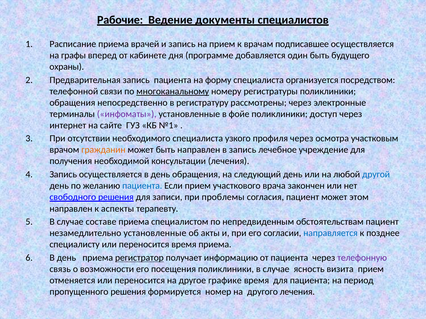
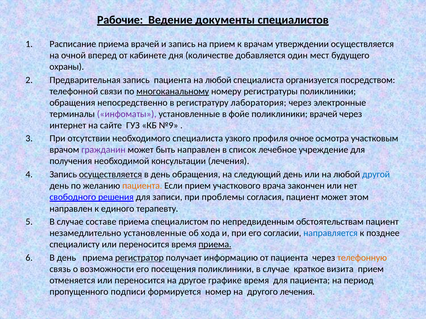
подписавшее: подписавшее -> утверждении
графы: графы -> очной
программе: программе -> количестве
один быть: быть -> мест
пациента на форму: форму -> любой
рассмотрены: рассмотрены -> лаборатория
поликлиники доступ: доступ -> врачей
№1: №1 -> №9
профиля через: через -> очное
гражданин colour: orange -> purple
в запись: запись -> список
осуществляется at (111, 175) underline: none -> present
пациента at (142, 186) colour: blue -> orange
аспекты: аспекты -> единого
акты: акты -> хода
приема at (215, 245) underline: none -> present
телефонную colour: purple -> orange
ясность: ясность -> краткое
пропущенного решения: решения -> подписи
